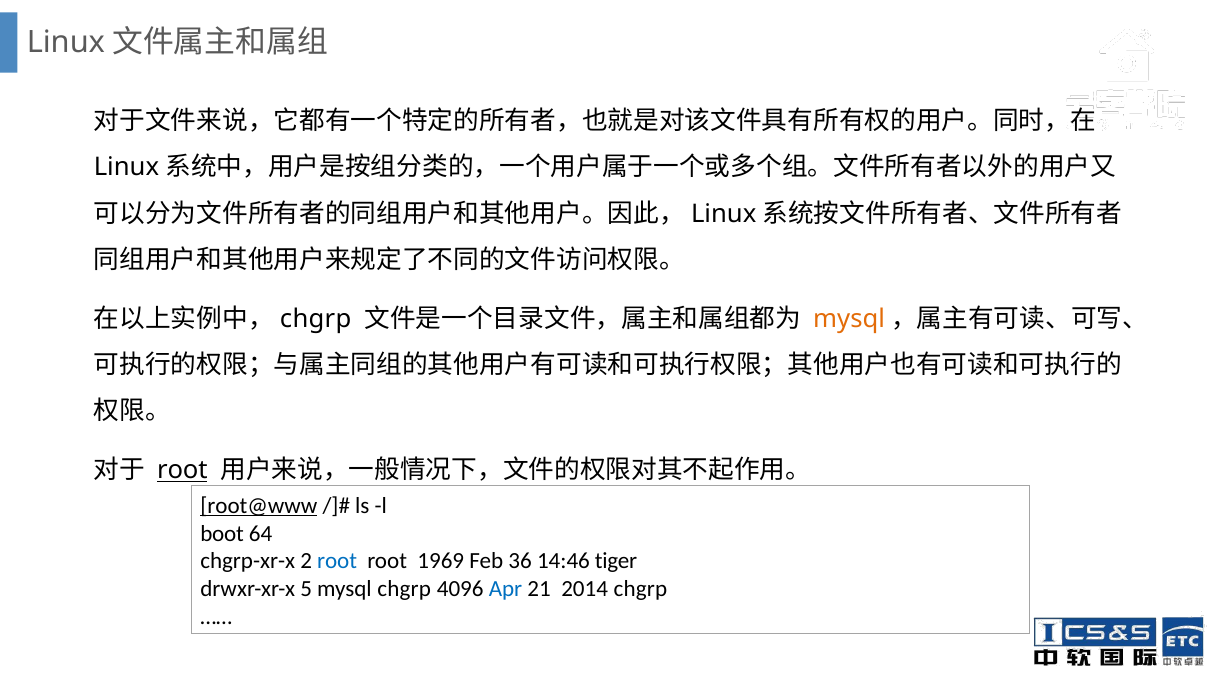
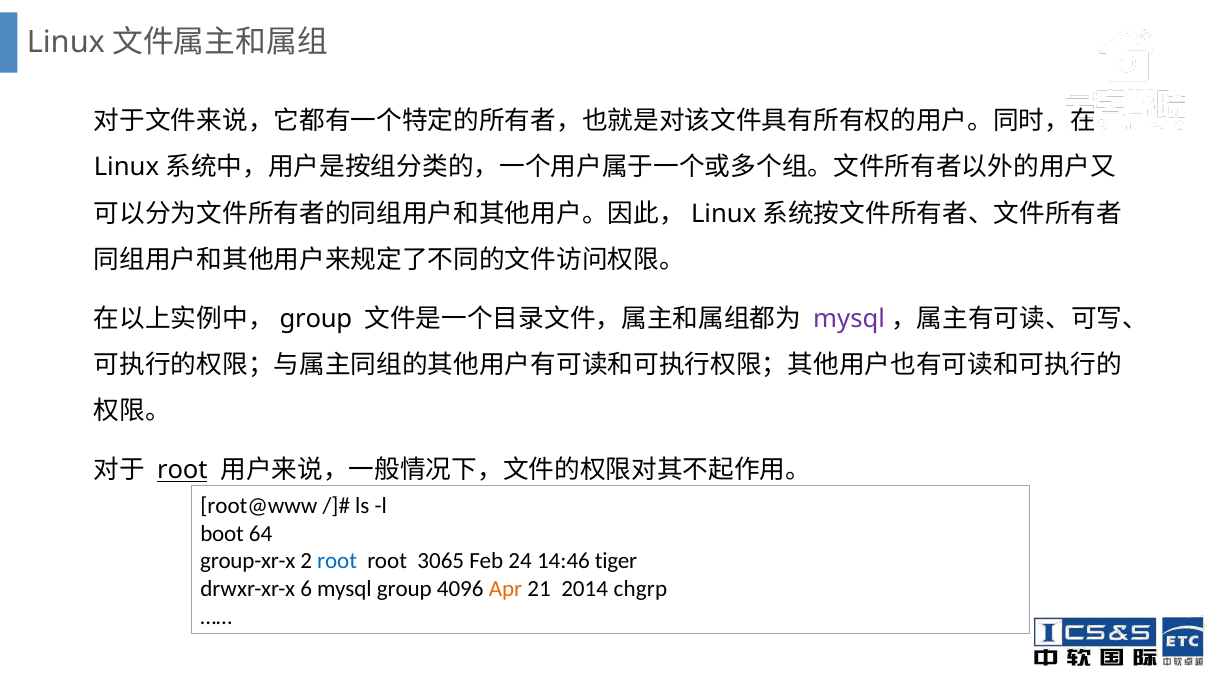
chgrp at (316, 319): chgrp -> group
mysql at (849, 319) colour: orange -> purple
root@www underline: present -> none
chgrp-xr-x: chgrp-xr-x -> group-xr-x
1969: 1969 -> 3065
36: 36 -> 24
5: 5 -> 6
mysql chgrp: chgrp -> group
Apr colour: blue -> orange
